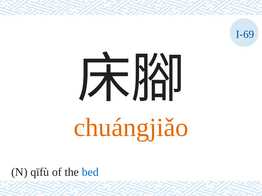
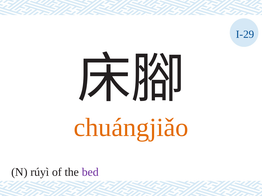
I-69: I-69 -> I-29
qīfù: qīfù -> rúyì
bed colour: blue -> purple
